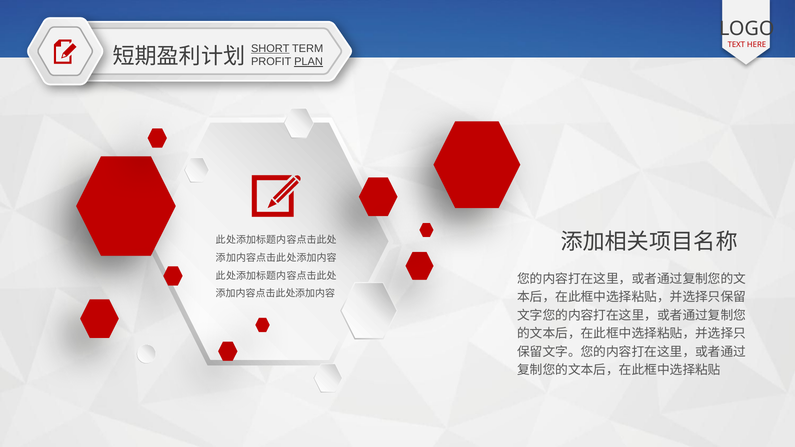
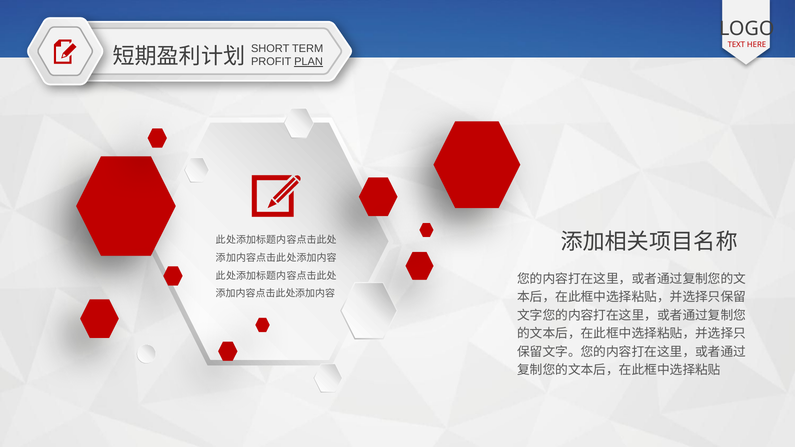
SHORT underline: present -> none
